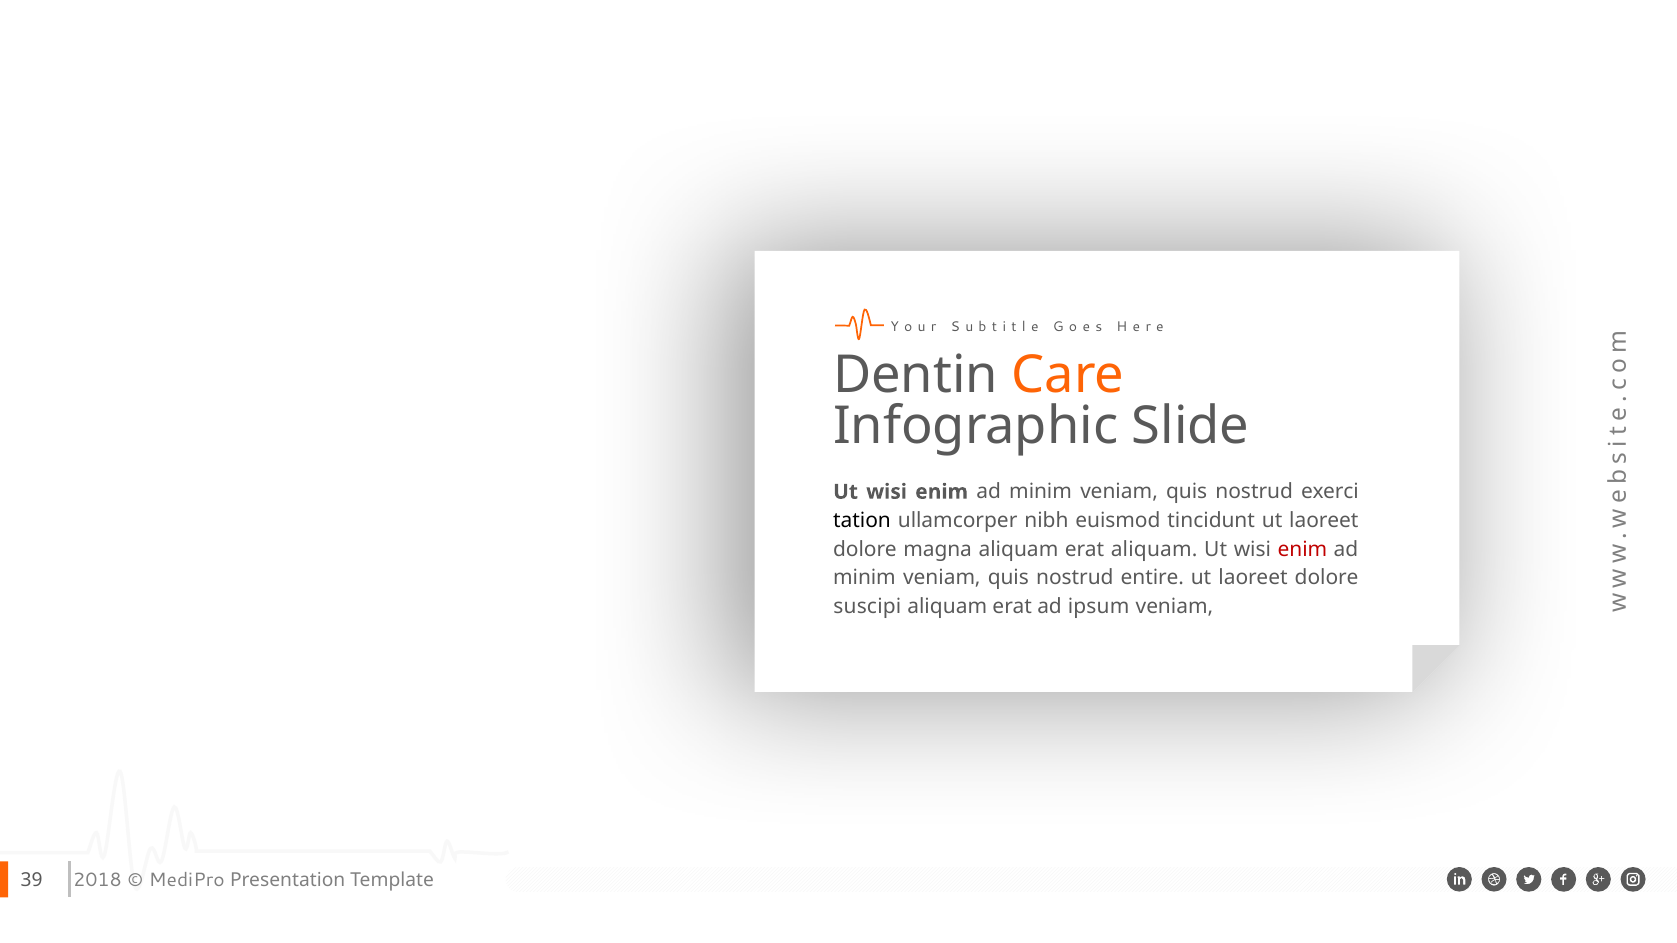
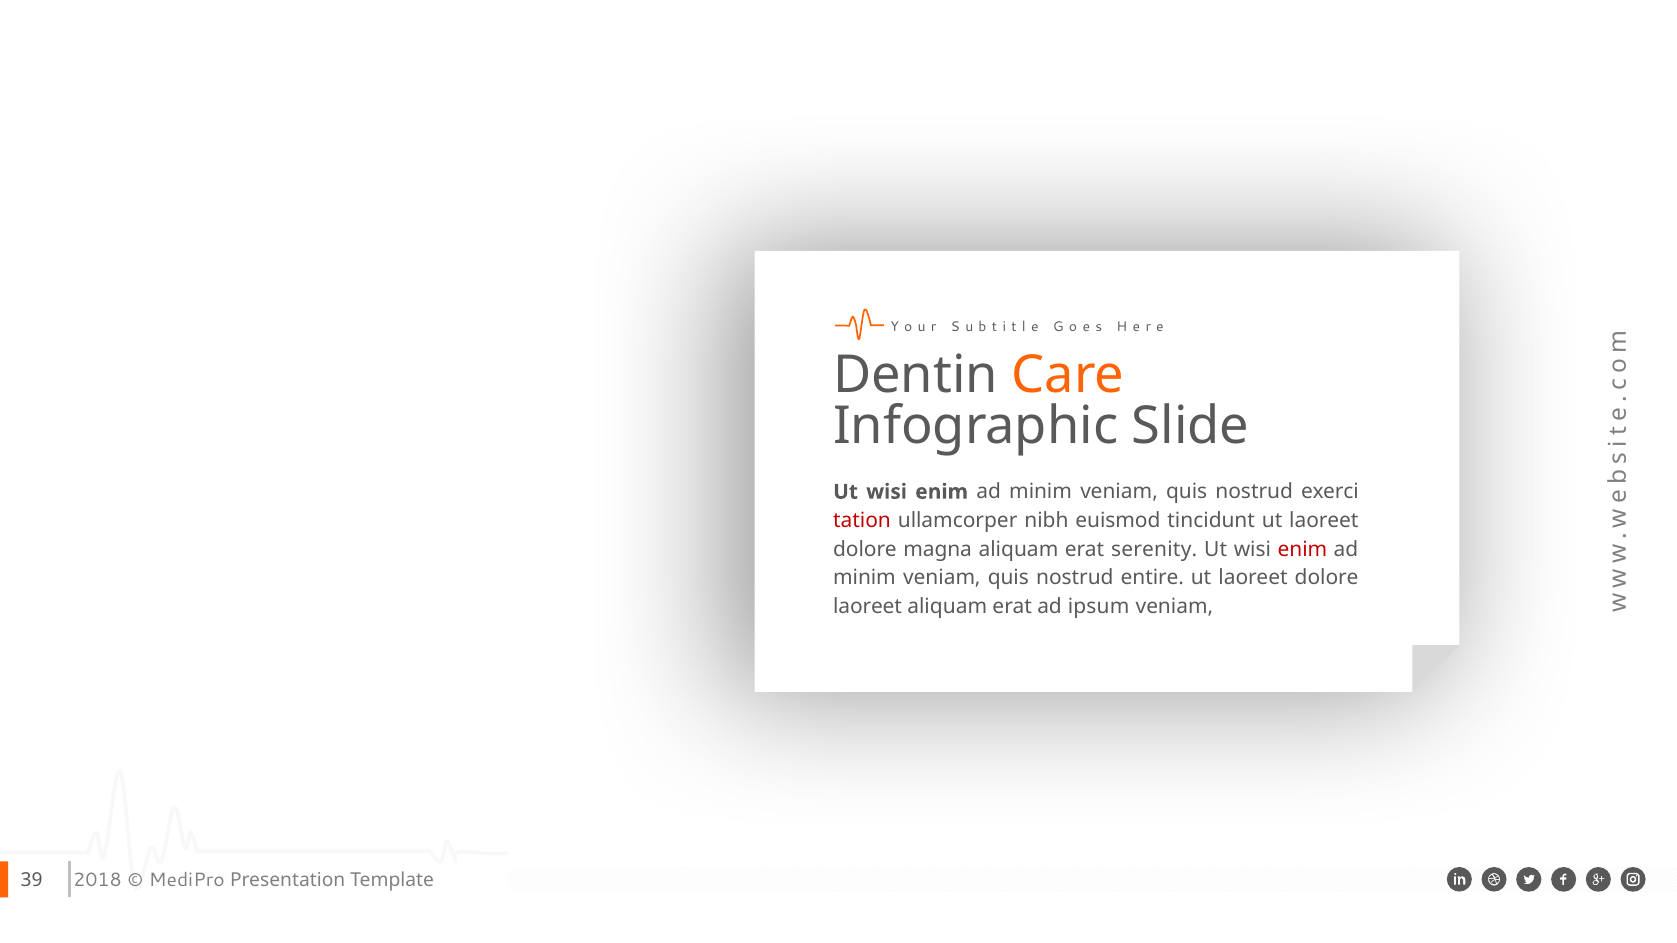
tation colour: black -> red
erat aliquam: aliquam -> serenity
suscipi at (867, 607): suscipi -> laoreet
